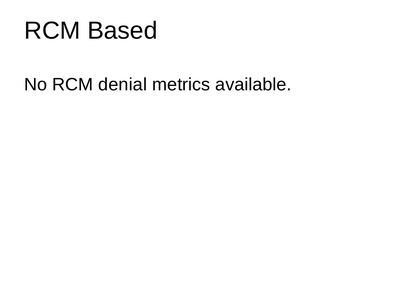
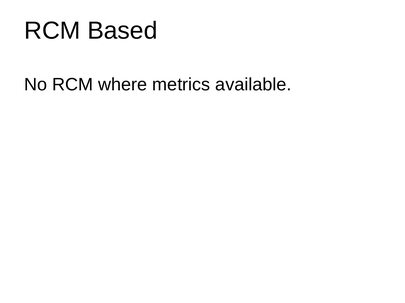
denial: denial -> where
